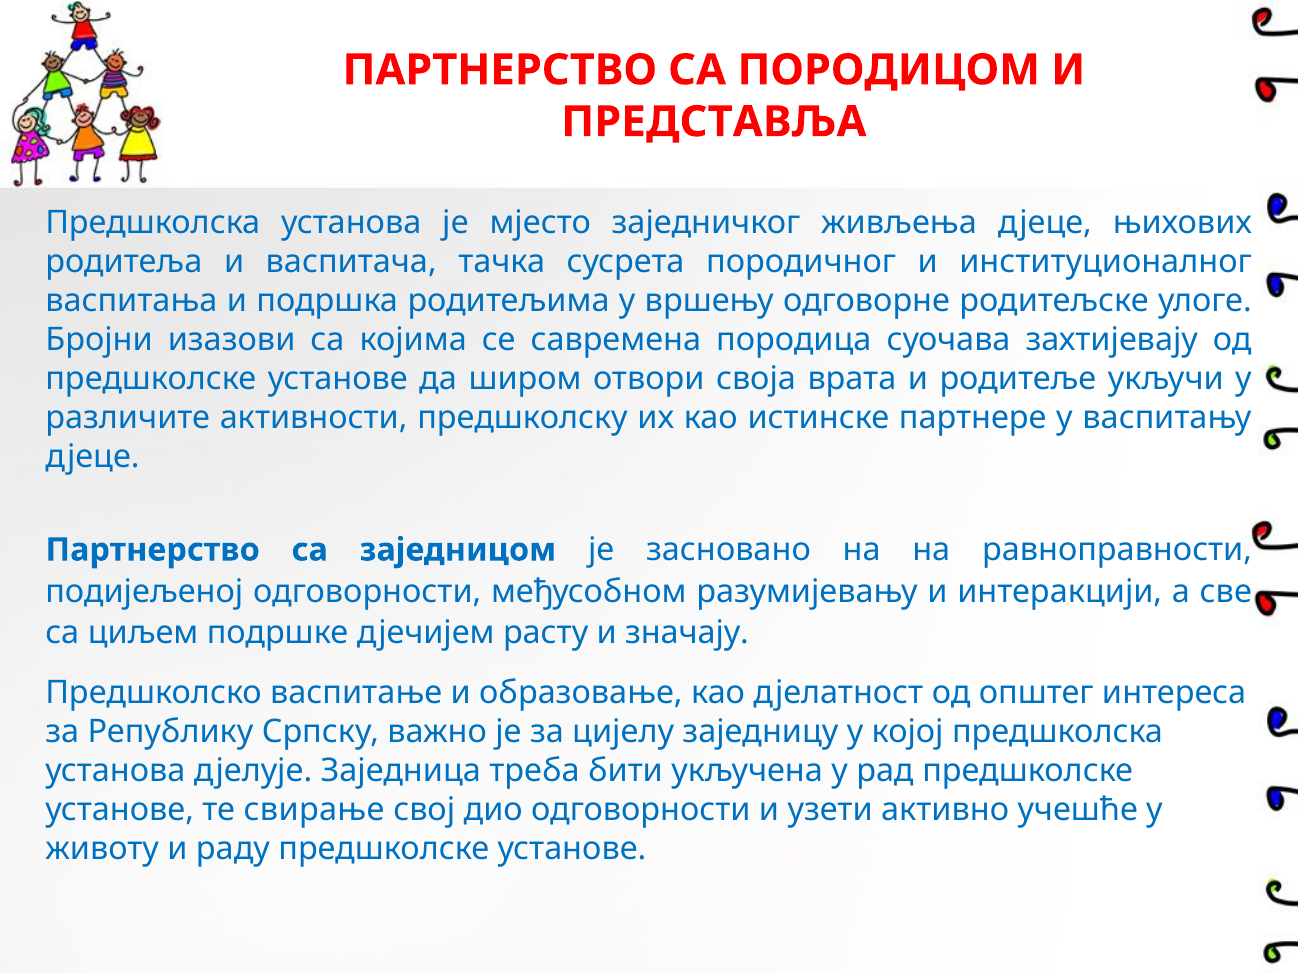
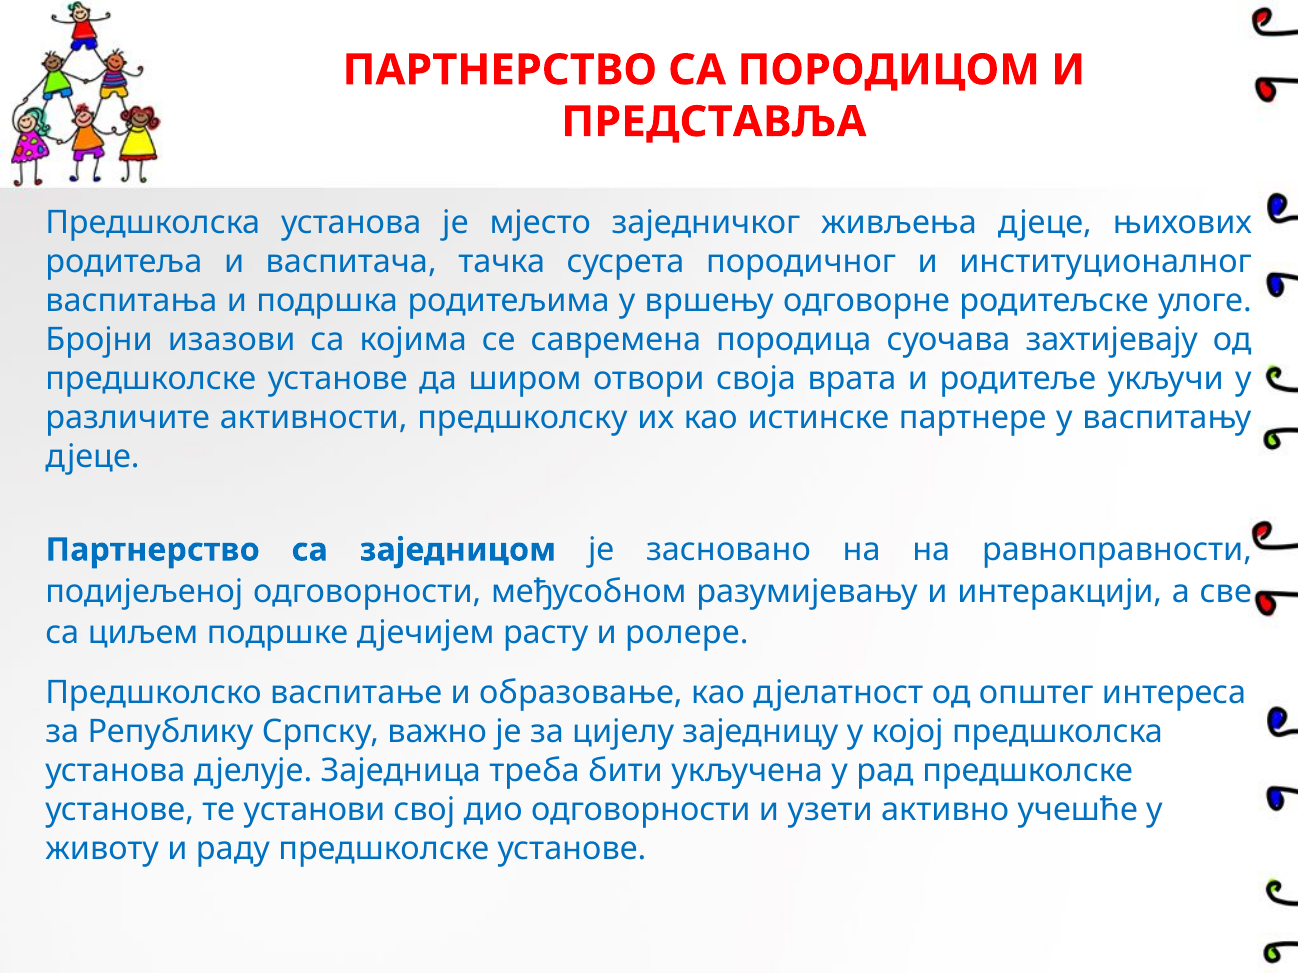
значају: значају -> ролере
свирање: свирање -> установи
